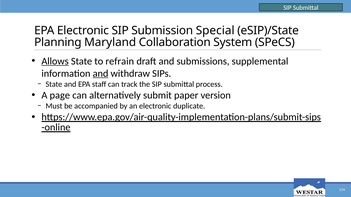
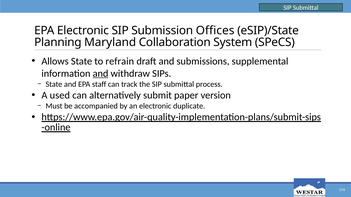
Special: Special -> Offices
Allows underline: present -> none
page: page -> used
